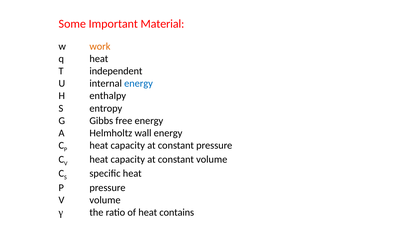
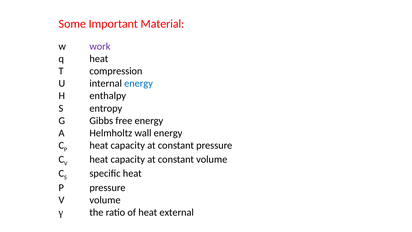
work colour: orange -> purple
independent: independent -> compression
contains: contains -> external
